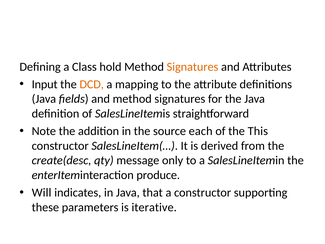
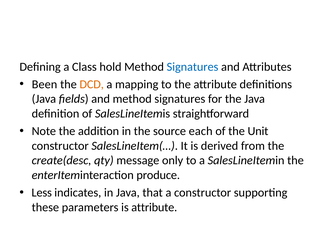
Signatures at (193, 67) colour: orange -> blue
Input: Input -> Been
This: This -> Unit
Will: Will -> Less
is iterative: iterative -> attribute
